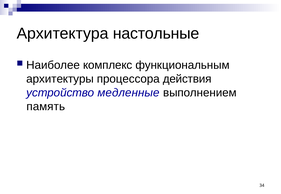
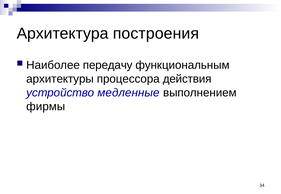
настольные: настольные -> построения
комплекс: комплекс -> передачу
память: память -> фирмы
